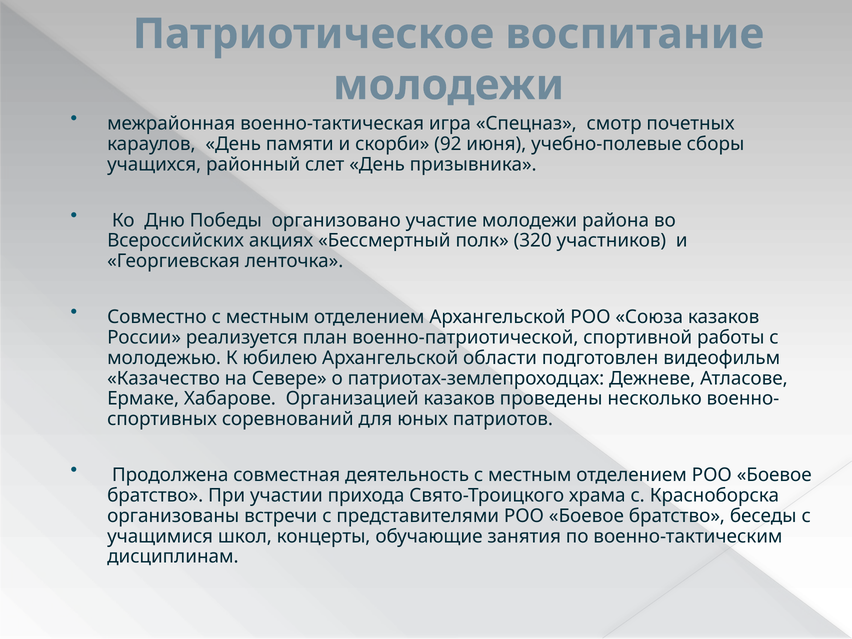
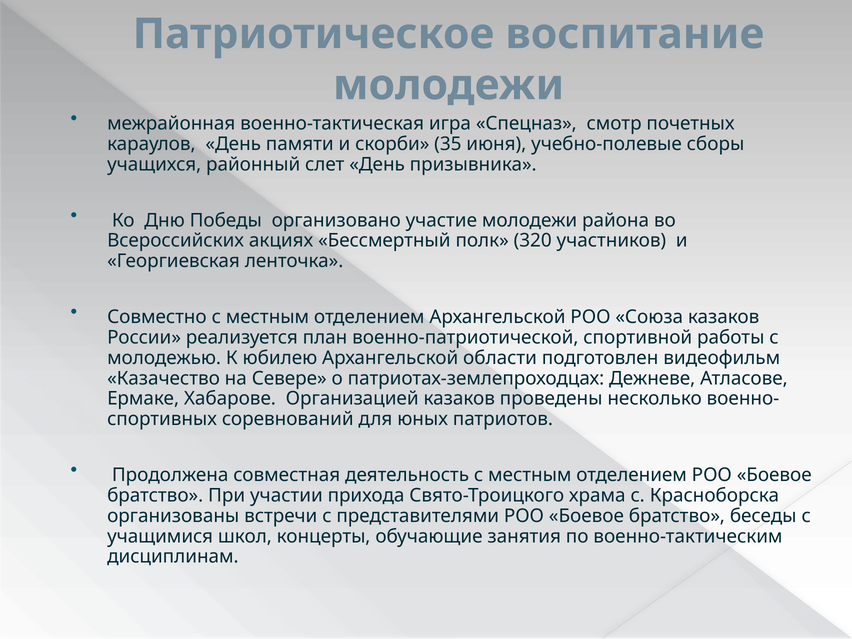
92: 92 -> 35
